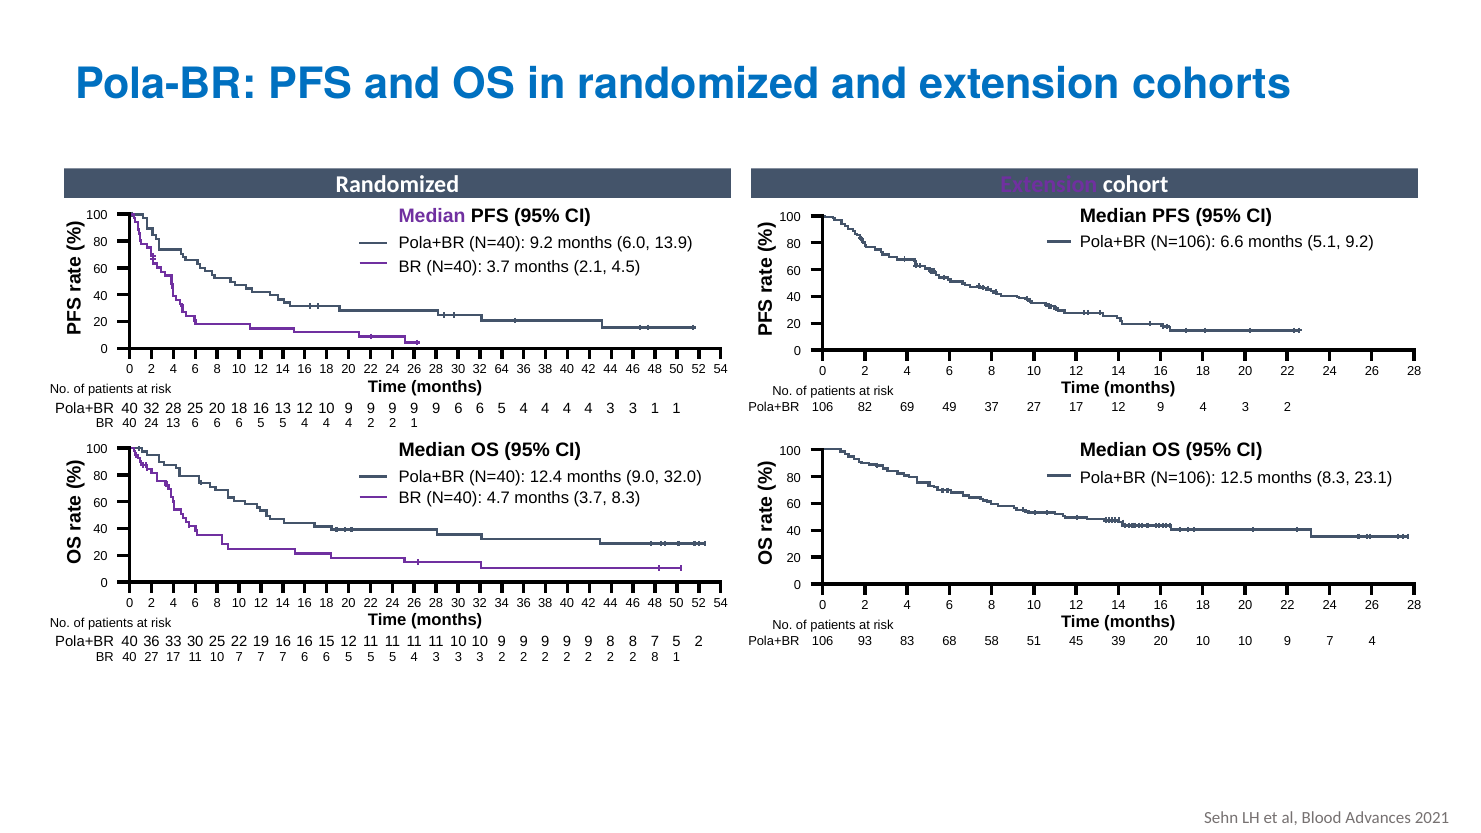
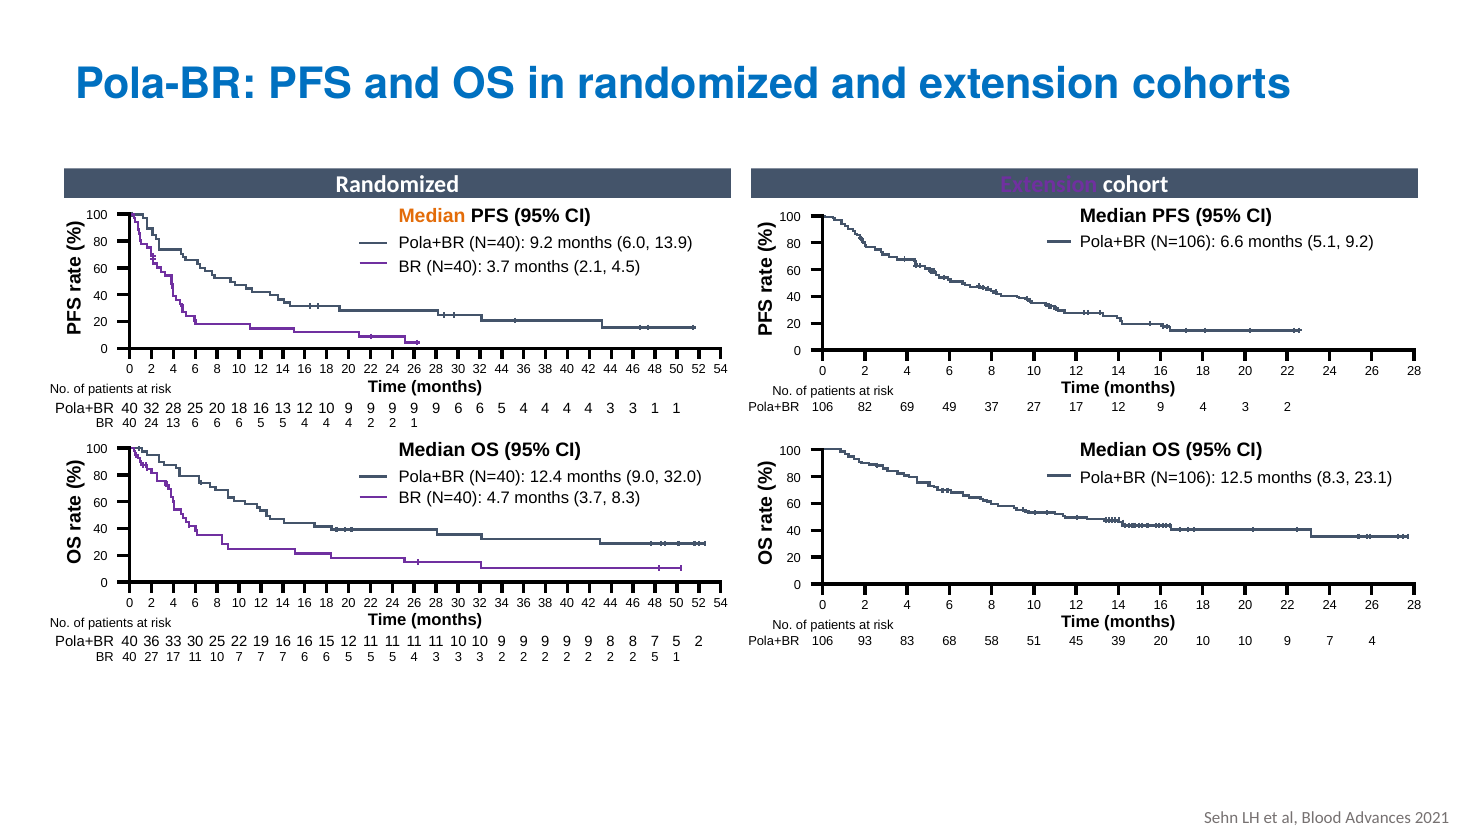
Median at (432, 216) colour: purple -> orange
32 64: 64 -> 44
2 8: 8 -> 5
